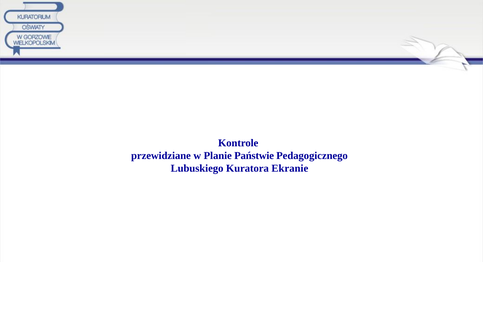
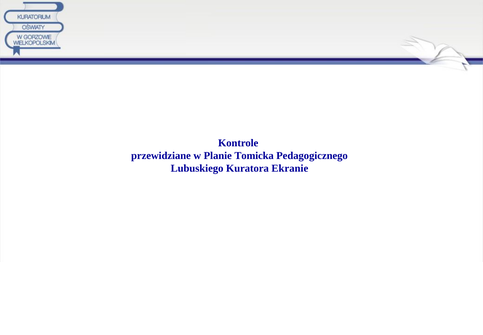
Państwie: Państwie -> Tomicka
